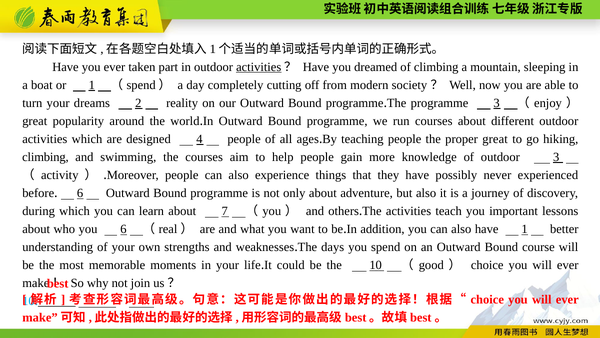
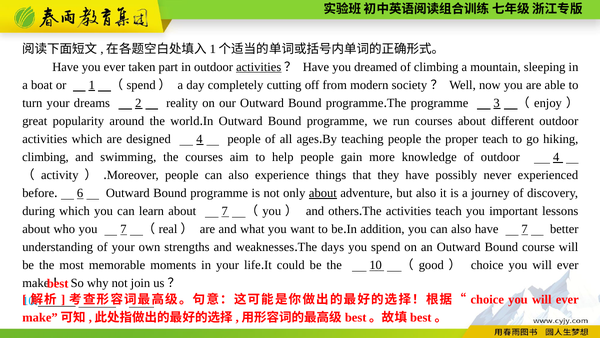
proper great: great -> teach
outdoor 3: 3 -> 4
about at (323, 193) underline: none -> present
you 6: 6 -> 7
have 1: 1 -> 7
